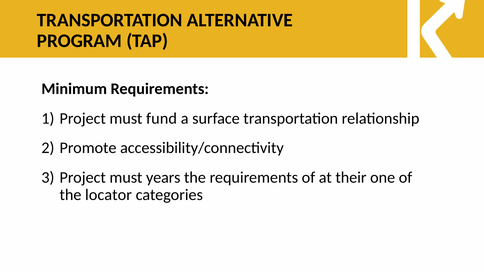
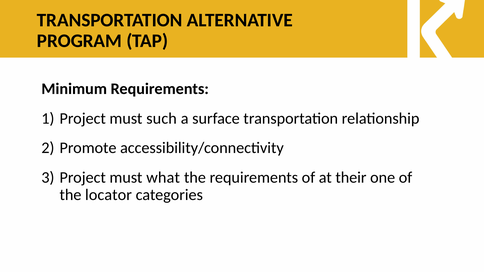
fund: fund -> such
years: years -> what
